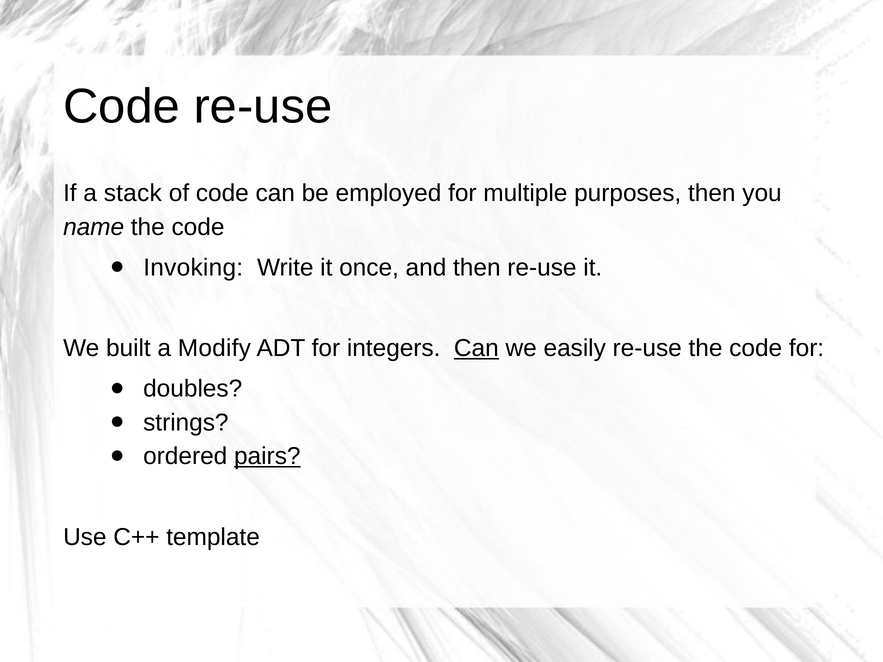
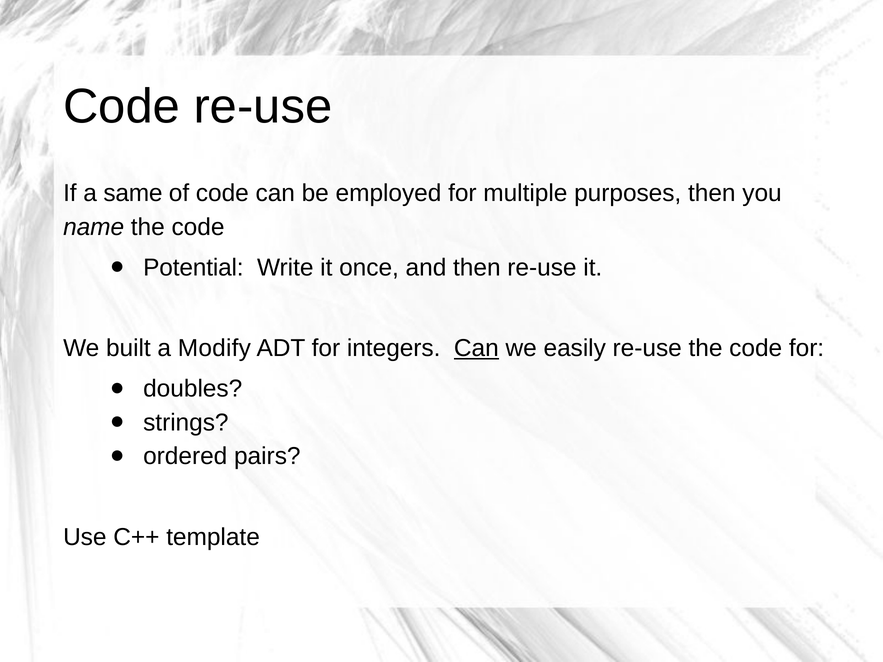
stack: stack -> same
Invoking: Invoking -> Potential
pairs underline: present -> none
